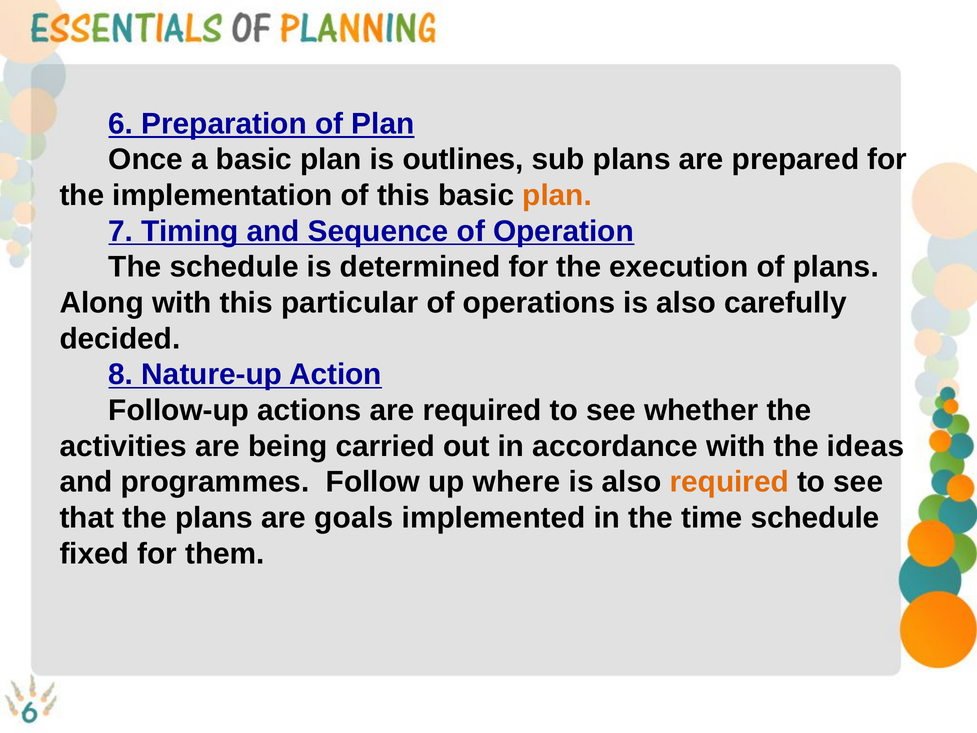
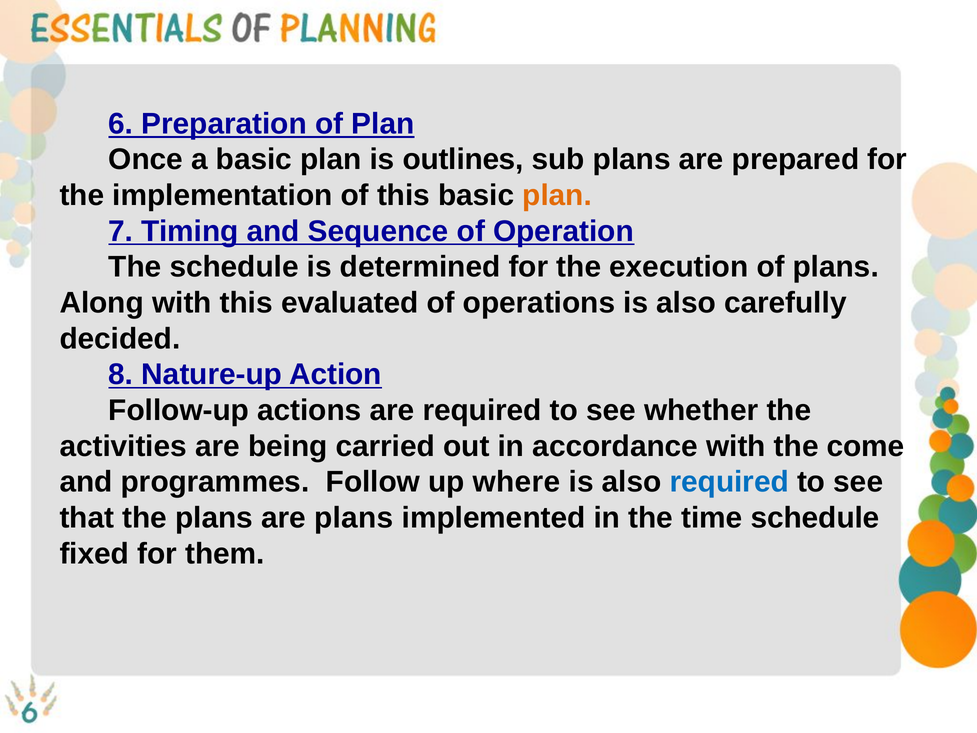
particular: particular -> evaluated
ideas: ideas -> come
required at (729, 482) colour: orange -> blue
are goals: goals -> plans
